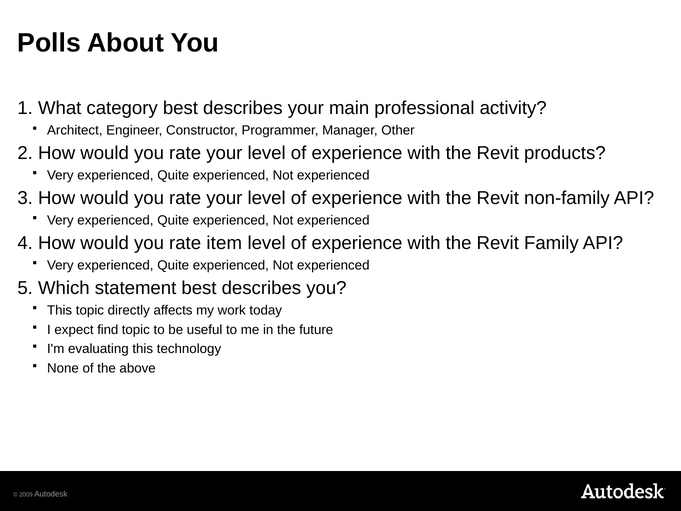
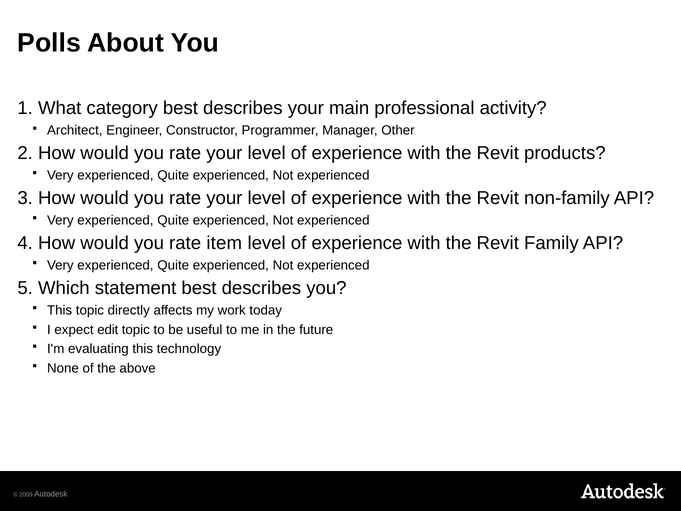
find: find -> edit
